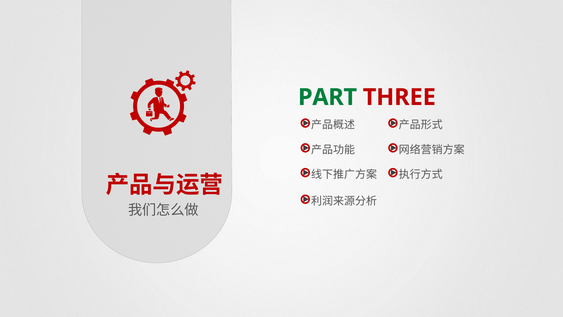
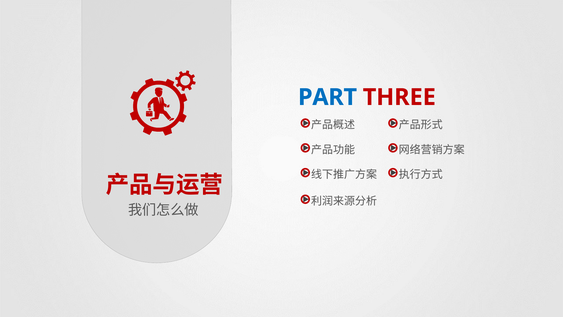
PART colour: green -> blue
